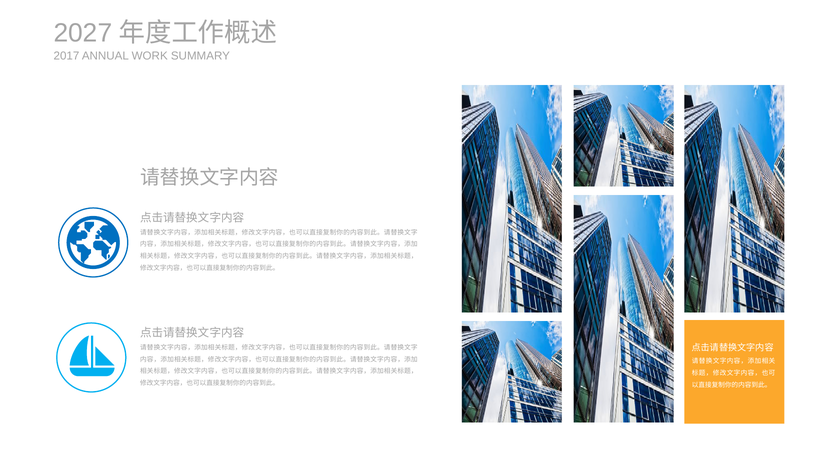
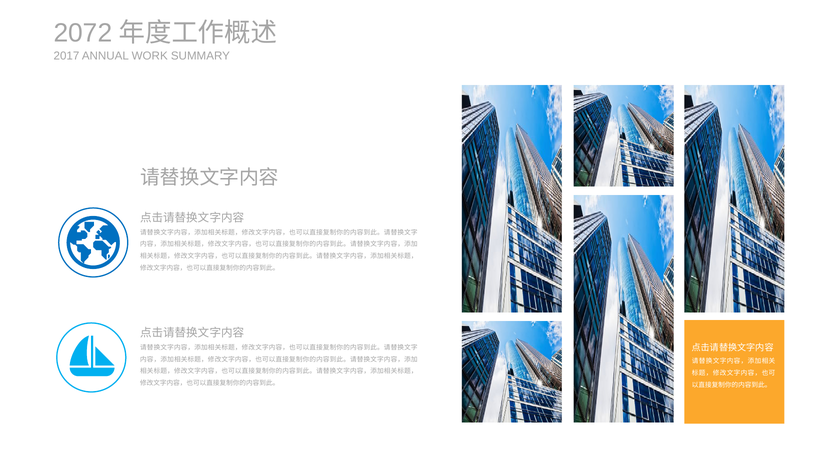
2027: 2027 -> 2072
